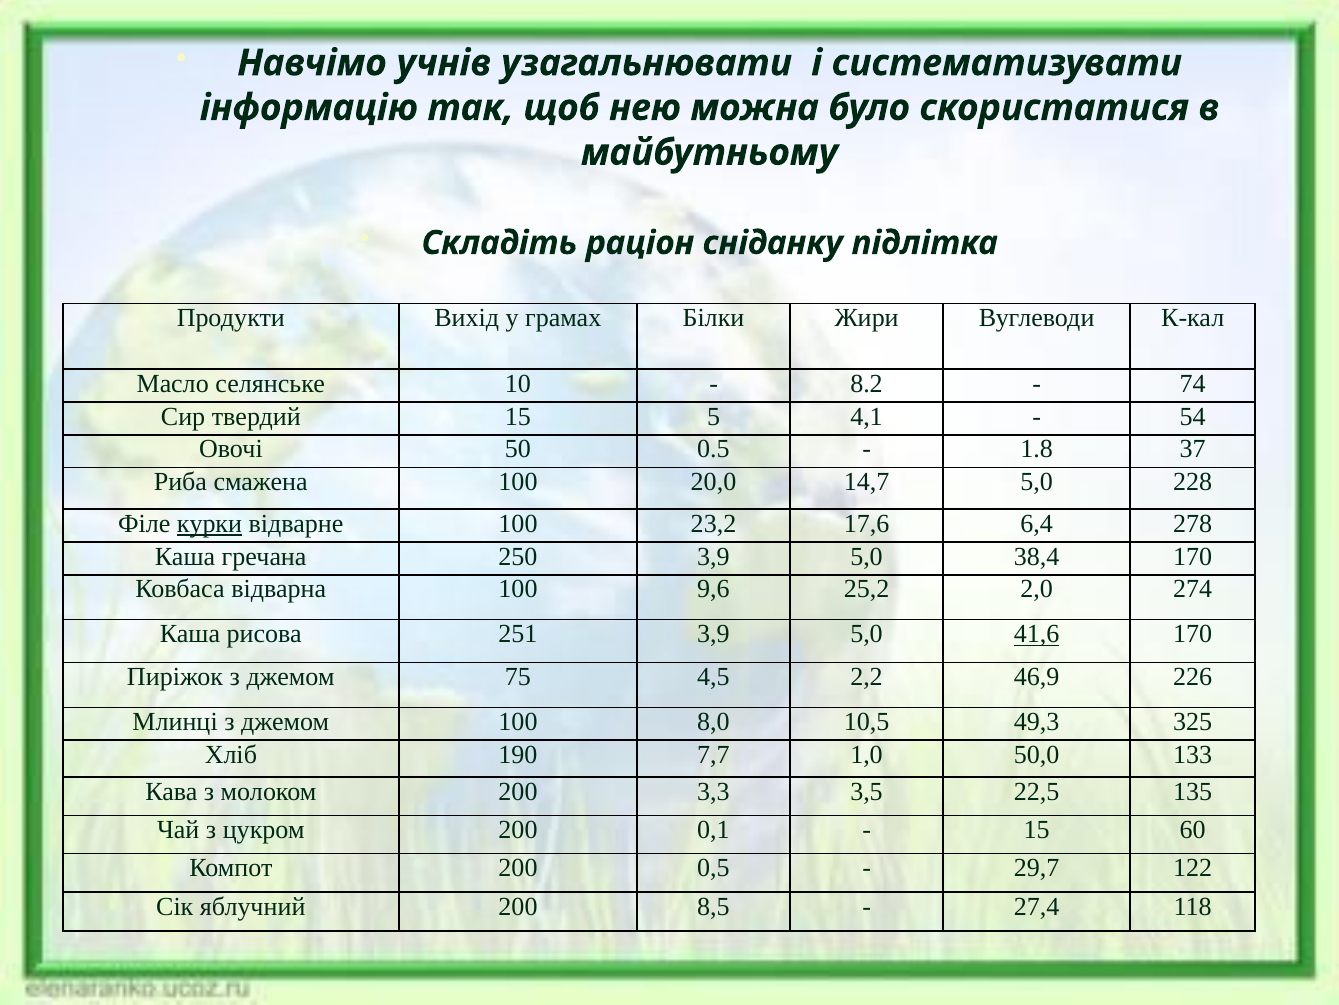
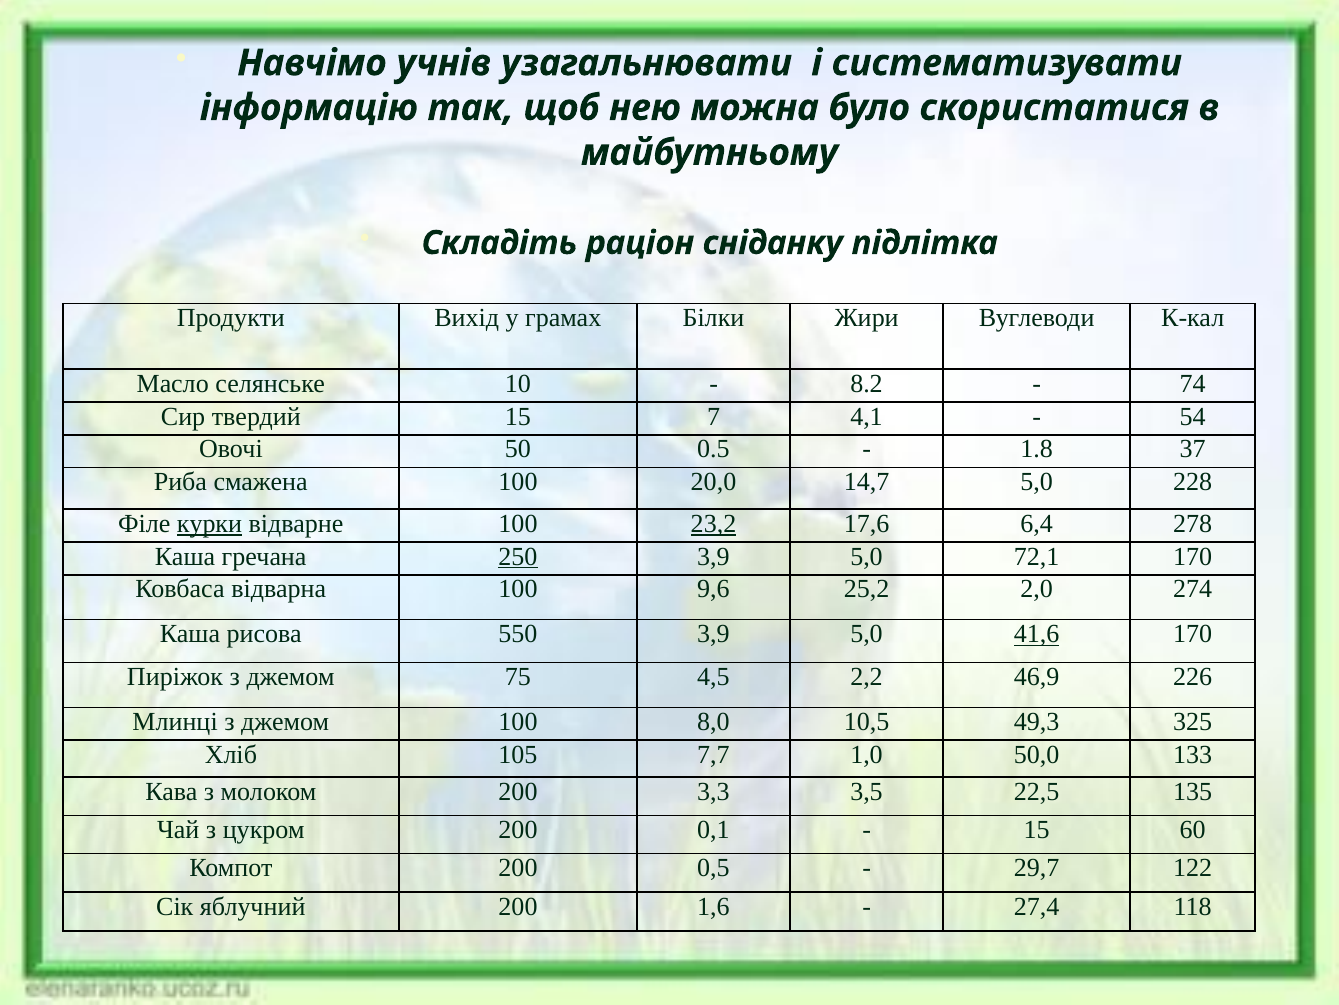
5: 5 -> 7
23,2 underline: none -> present
250 underline: none -> present
38,4: 38,4 -> 72,1
251: 251 -> 550
190: 190 -> 105
8,5: 8,5 -> 1,6
